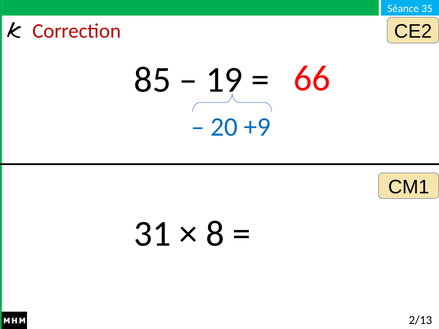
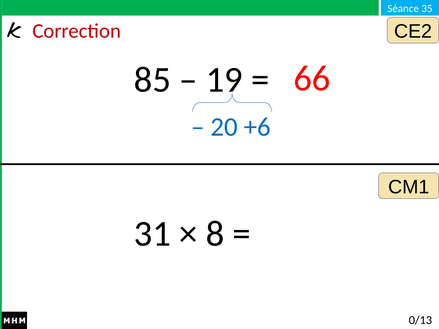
+9: +9 -> +6
2/13: 2/13 -> 0/13
